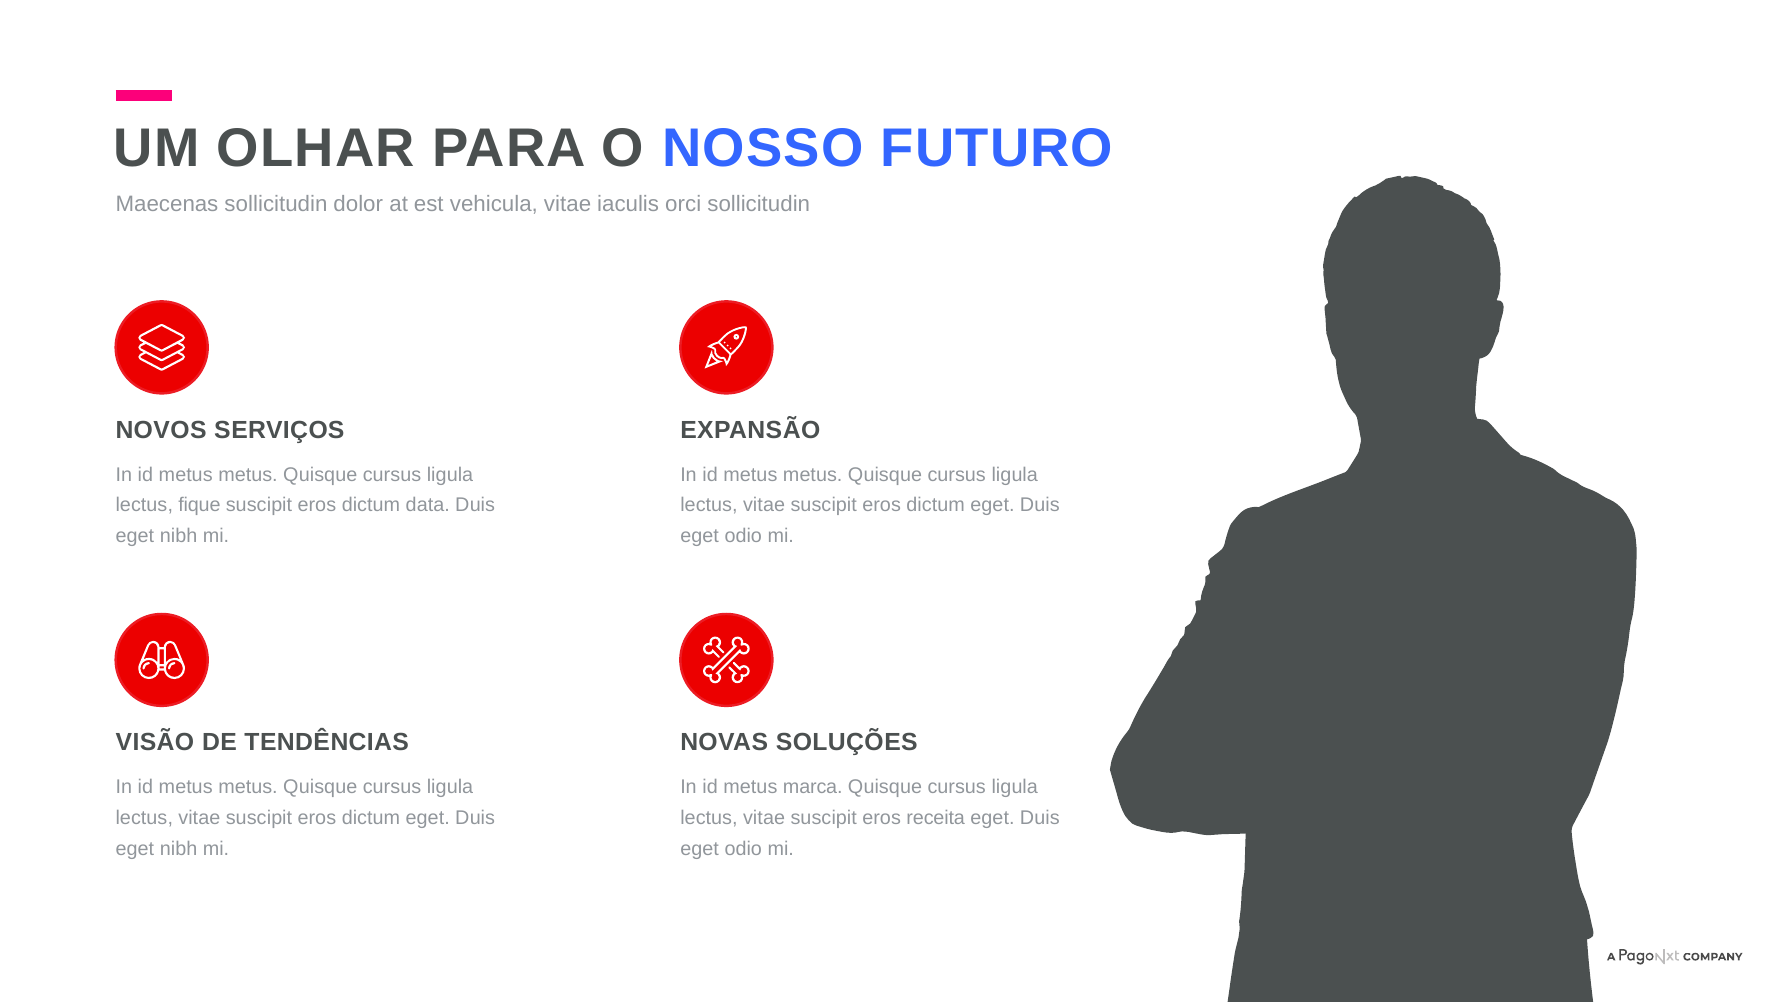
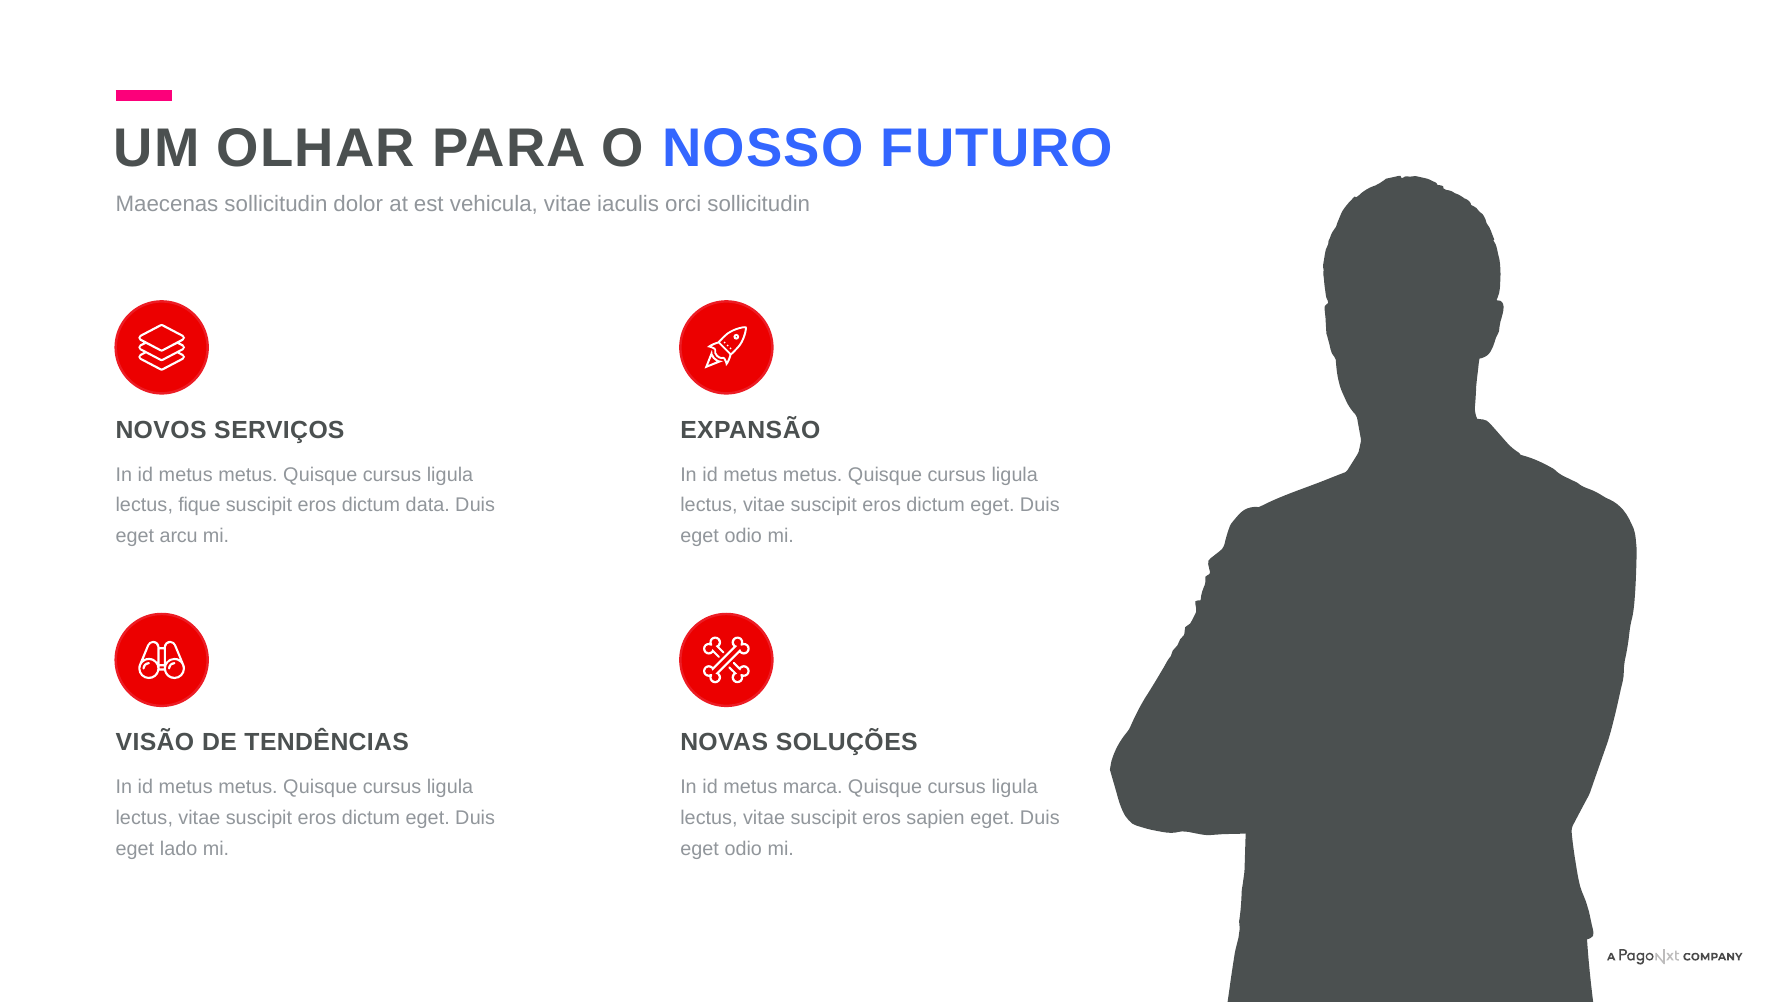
nibh at (179, 536): nibh -> arcu
receita: receita -> sapien
nibh at (179, 849): nibh -> lado
